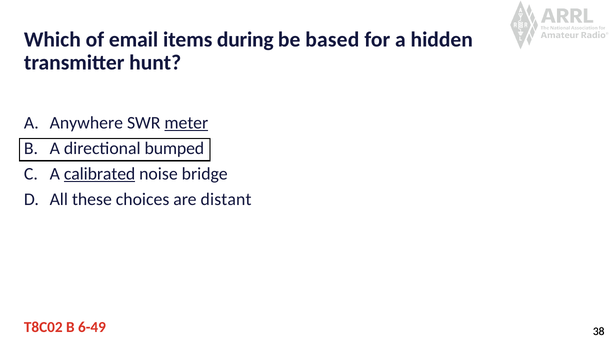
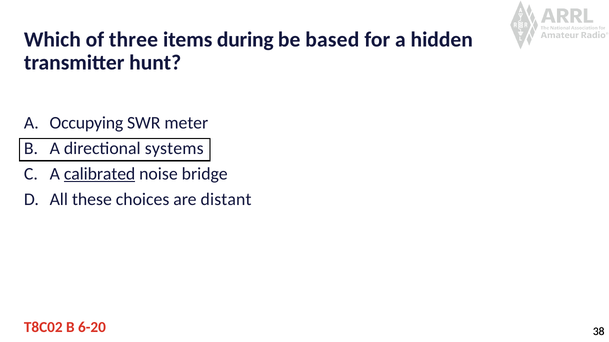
email: email -> three
Anywhere: Anywhere -> Occupying
meter underline: present -> none
bumped: bumped -> systems
6-49: 6-49 -> 6-20
